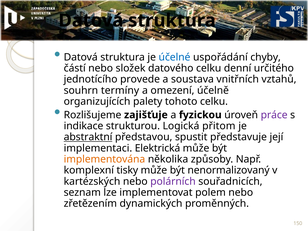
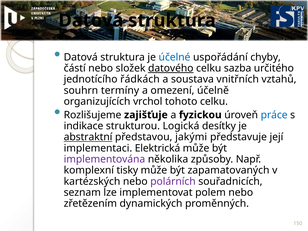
datového underline: none -> present
denní: denní -> sazba
provede: provede -> řádkách
palety: palety -> vrchol
práce colour: purple -> blue
přitom: přitom -> desítky
spustit: spustit -> jakými
implementována colour: orange -> purple
nenormalizovaný: nenormalizovaný -> zapamatovaných
